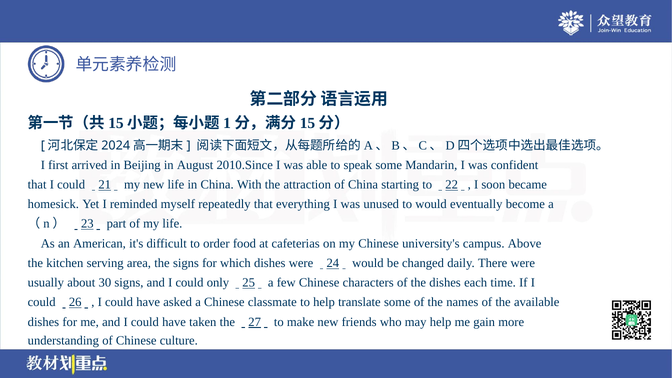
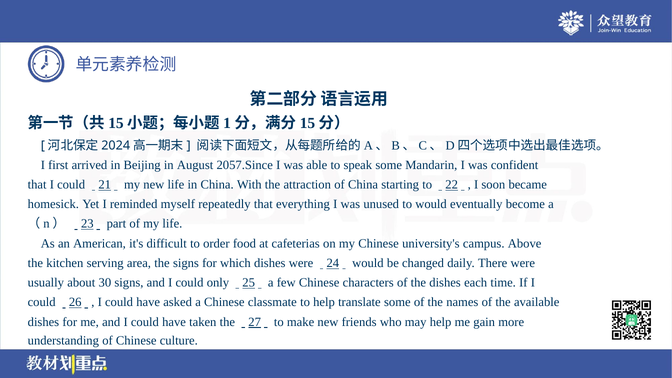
2010.Since: 2010.Since -> 2057.Since
